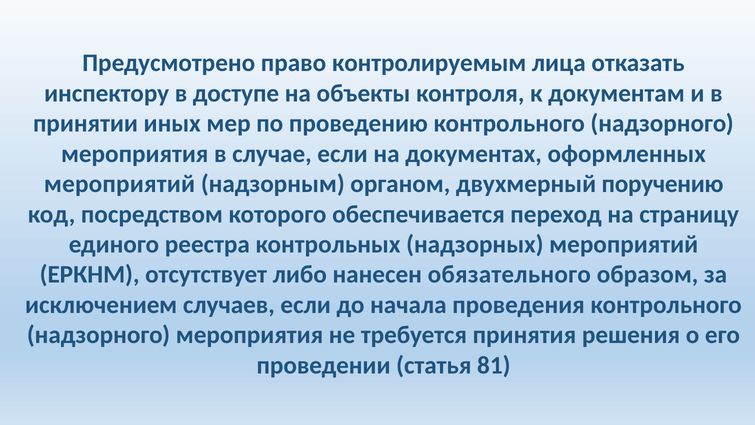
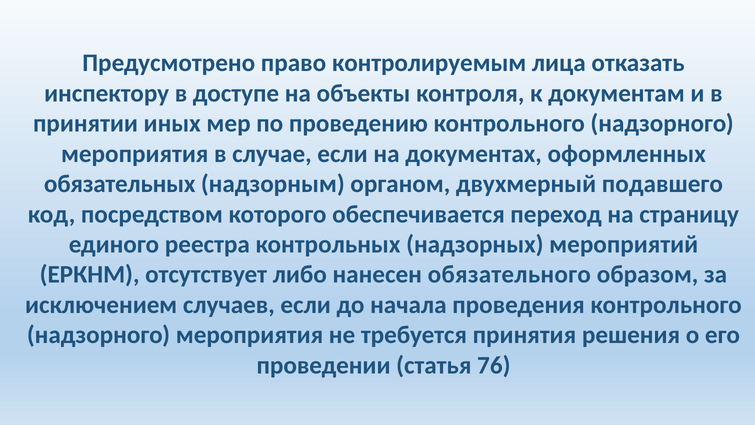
мероприятий at (119, 184): мероприятий -> обязательных
поручению: поручению -> подавшего
81: 81 -> 76
